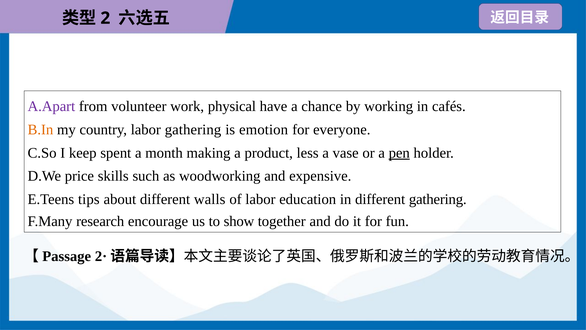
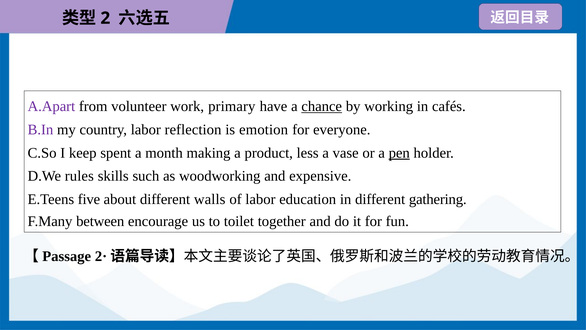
physical: physical -> primary
chance underline: none -> present
B.In colour: orange -> purple
labor gathering: gathering -> reflection
price: price -> rules
tips: tips -> five
research: research -> between
show: show -> toilet
